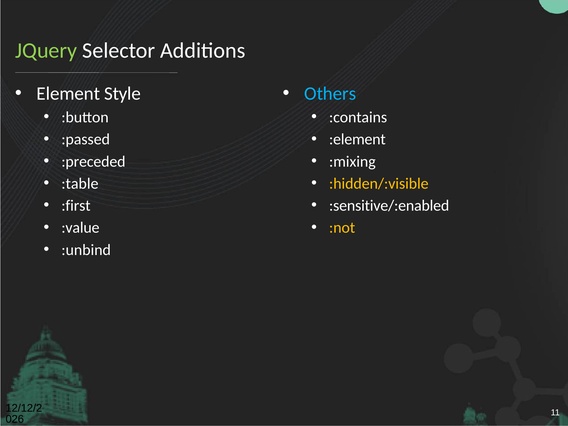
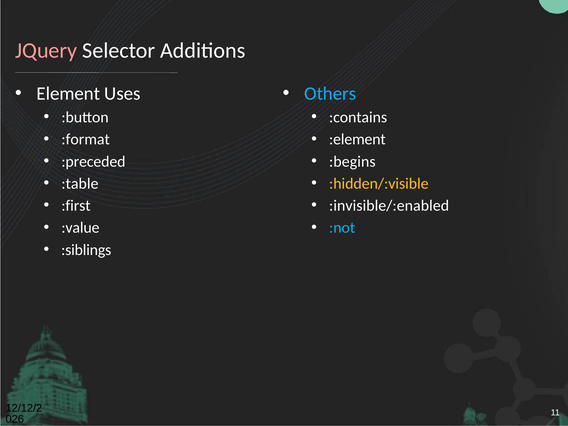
JQuery colour: light green -> pink
Style: Style -> Uses
:passed: :passed -> :format
:mixing: :mixing -> :begins
:sensitive/:enabled: :sensitive/:enabled -> :invisible/:enabled
:not colour: yellow -> light blue
:unbind: :unbind -> :siblings
